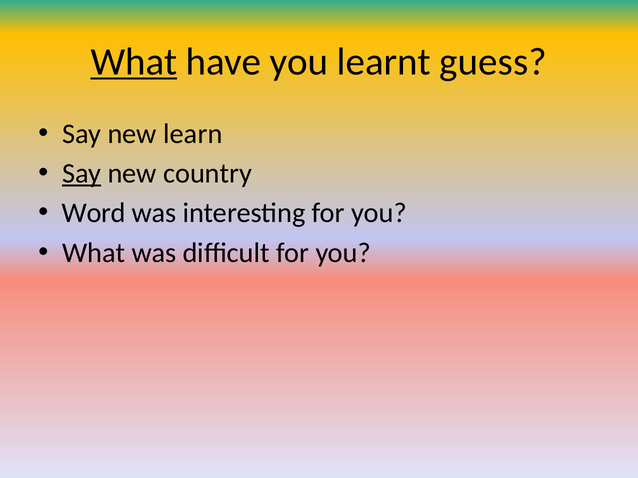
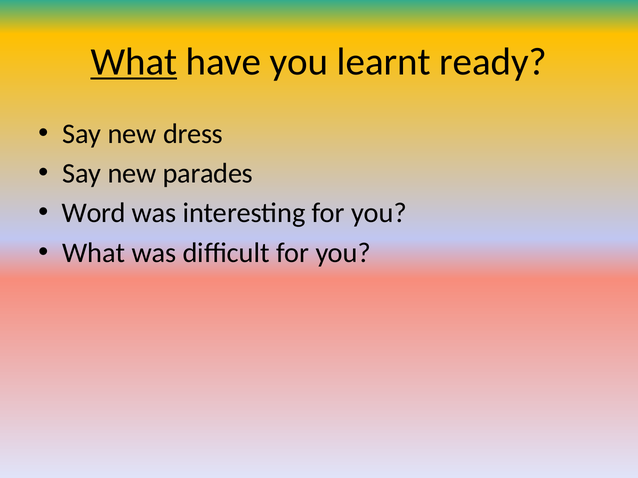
guess: guess -> ready
learn: learn -> dress
Say at (82, 174) underline: present -> none
country: country -> parades
